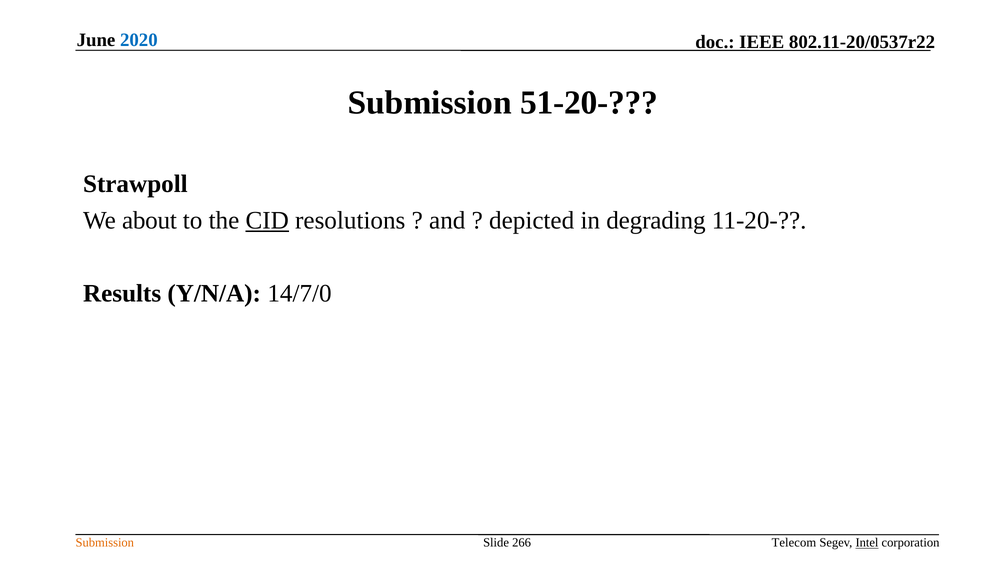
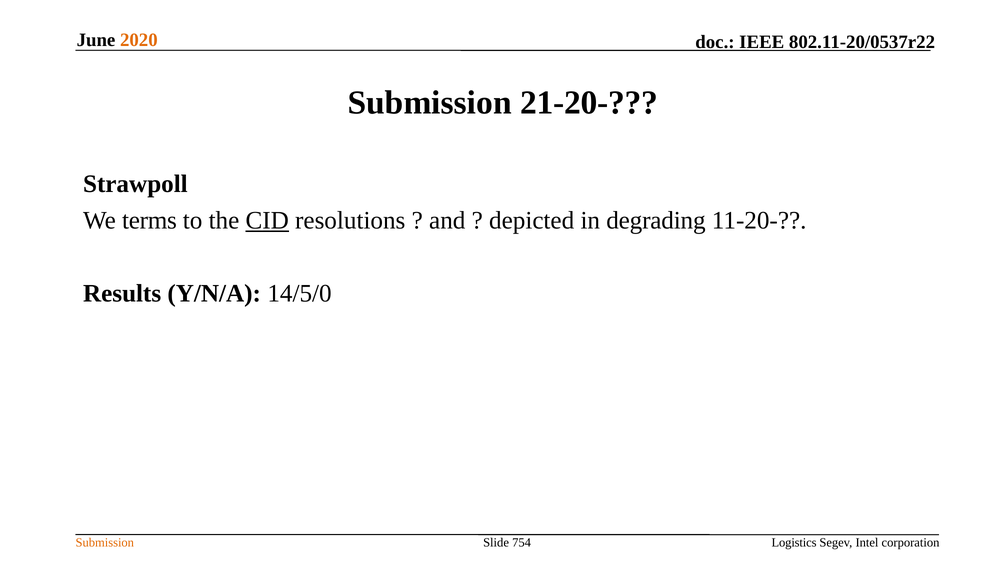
2020 colour: blue -> orange
51-20-: 51-20- -> 21-20-
about: about -> terms
14/7/0: 14/7/0 -> 14/5/0
266: 266 -> 754
Telecom: Telecom -> Logistics
Intel underline: present -> none
